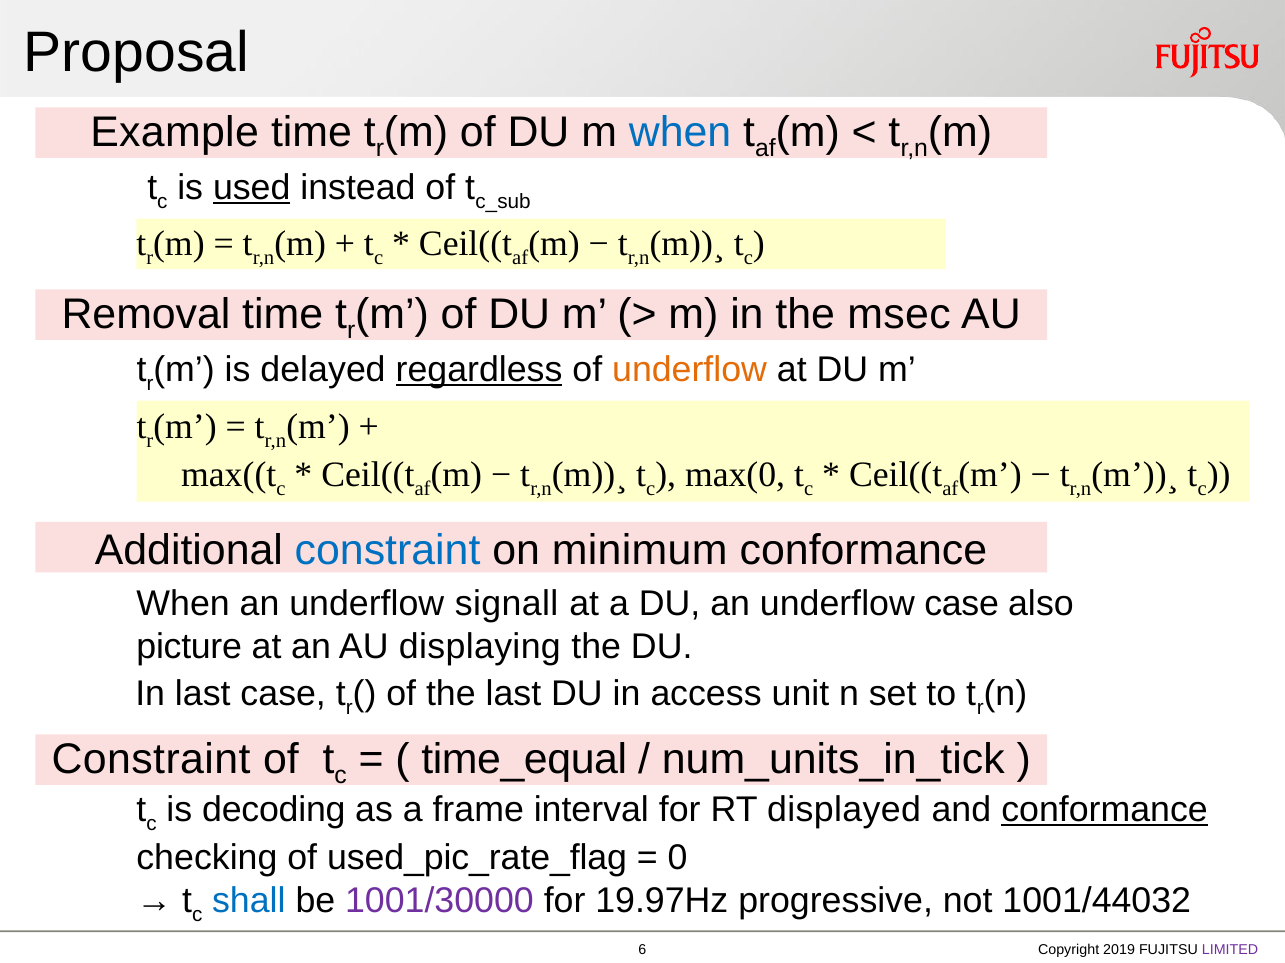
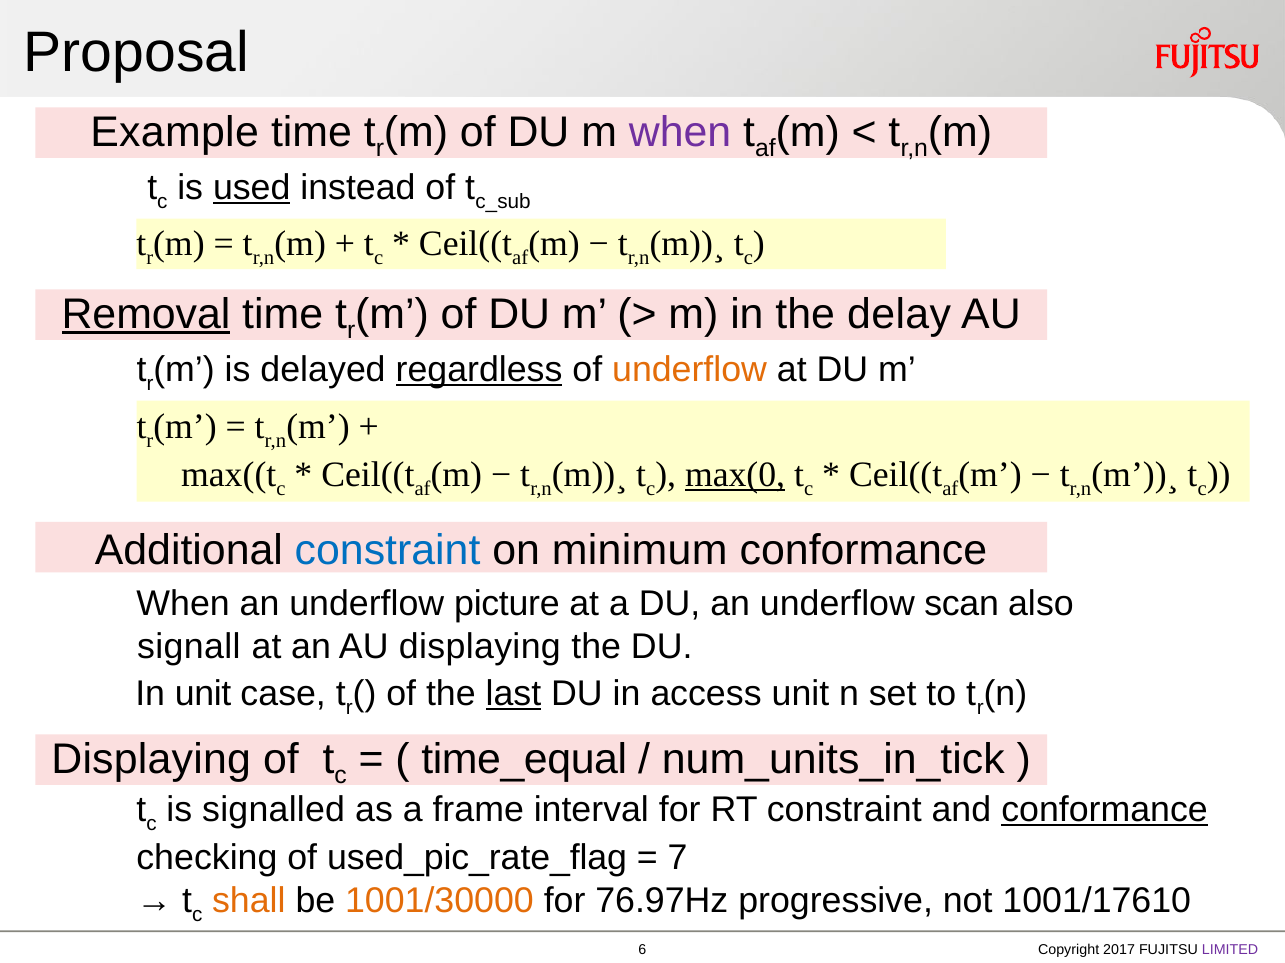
when at (680, 132) colour: blue -> purple
Removal underline: none -> present
msec: msec -> delay
max(0 underline: none -> present
signall: signall -> picture
underflow case: case -> scan
picture: picture -> signall
In last: last -> unit
last at (513, 694) underline: none -> present
Constraint at (151, 760): Constraint -> Displaying
decoding: decoding -> signalled
RT displayed: displayed -> constraint
0: 0 -> 7
shall colour: blue -> orange
1001/30000 colour: purple -> orange
19.97Hz: 19.97Hz -> 76.97Hz
1001/44032: 1001/44032 -> 1001/17610
2019: 2019 -> 2017
